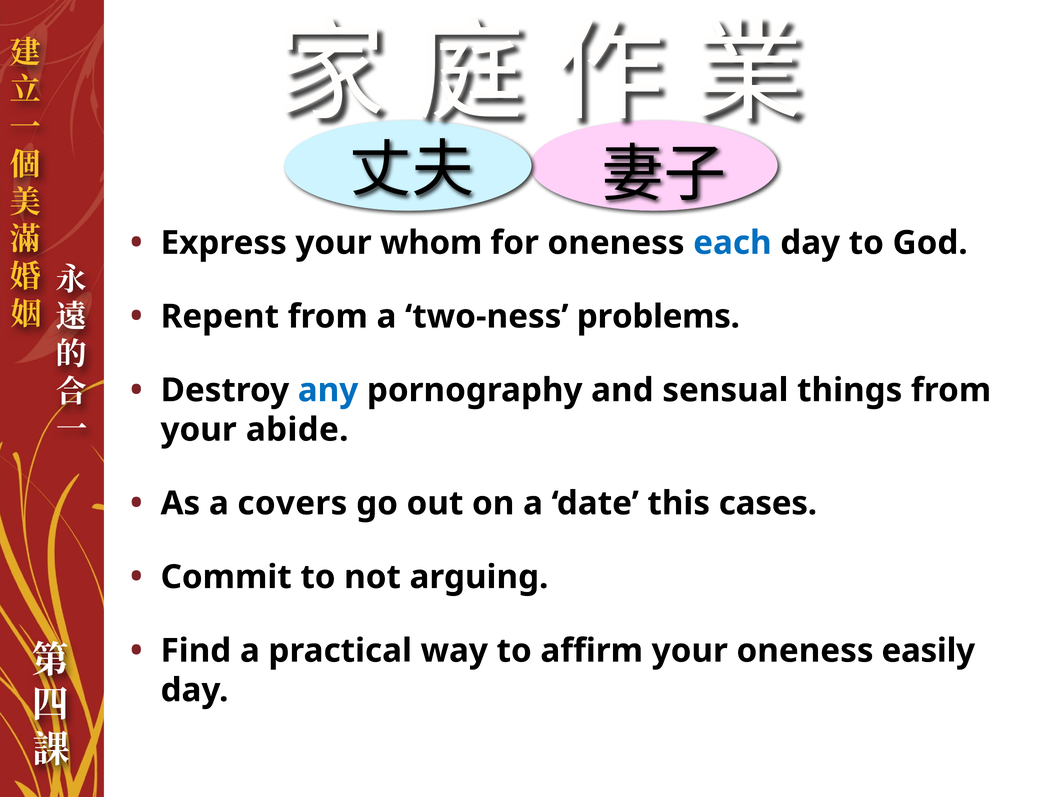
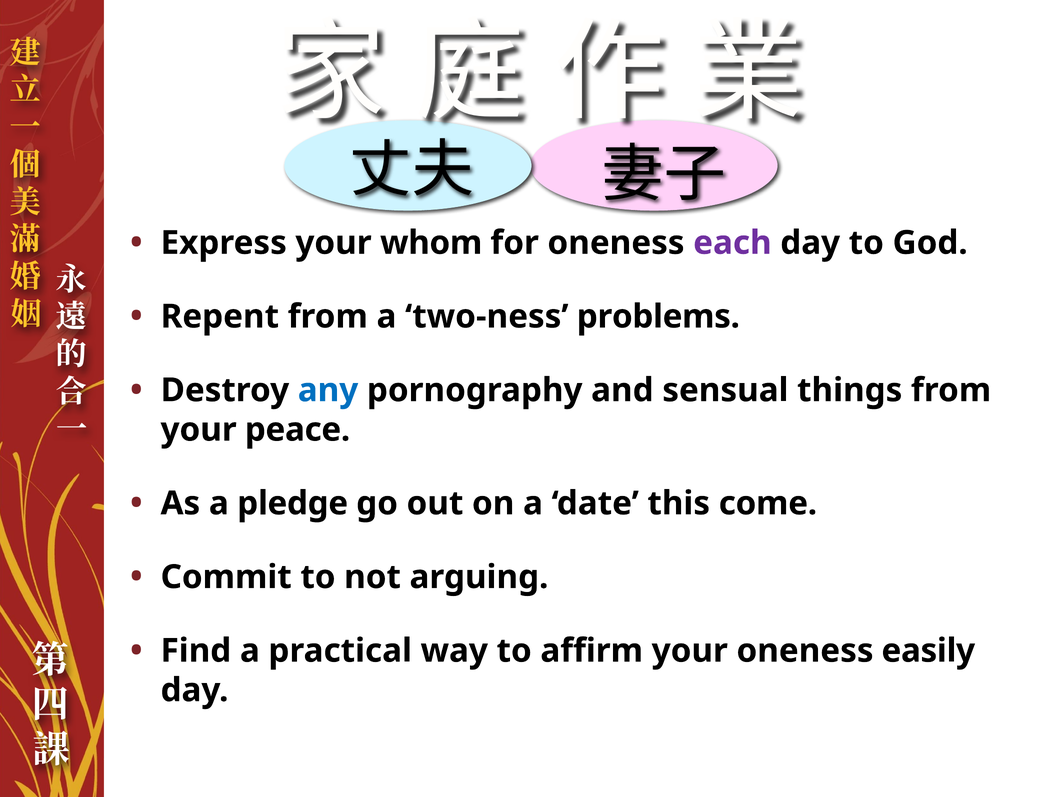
each colour: blue -> purple
abide: abide -> peace
covers: covers -> pledge
cases: cases -> come
